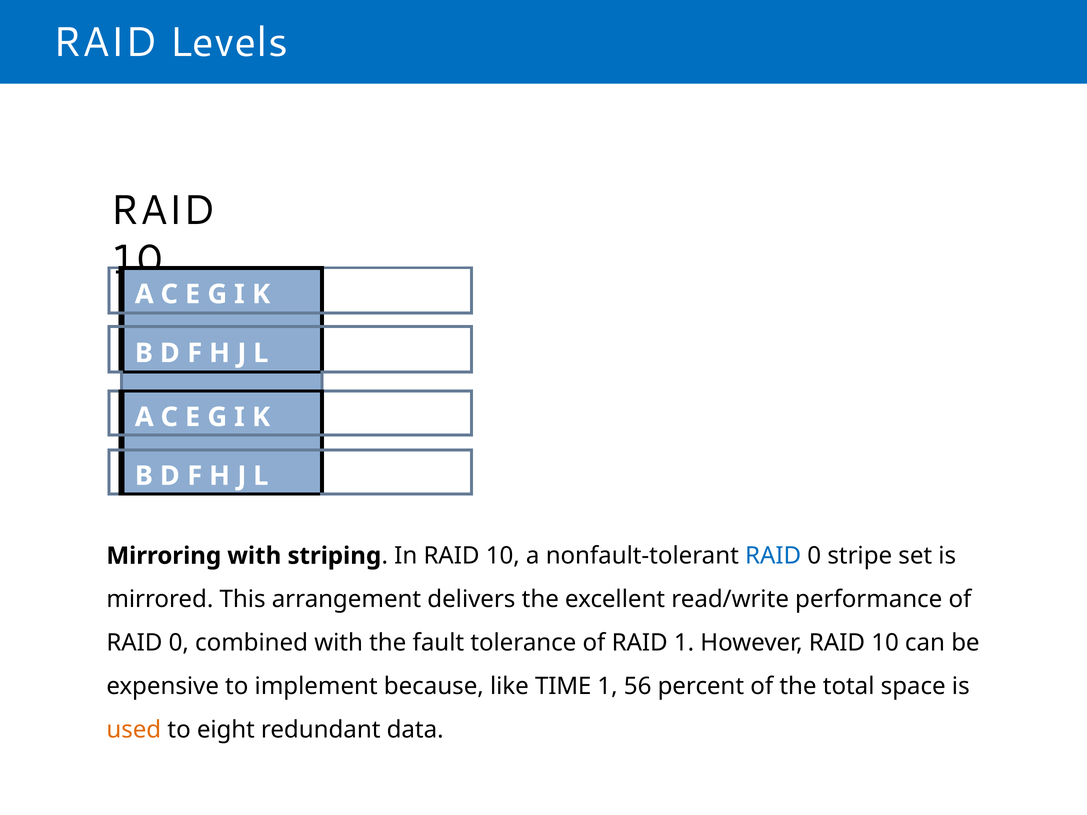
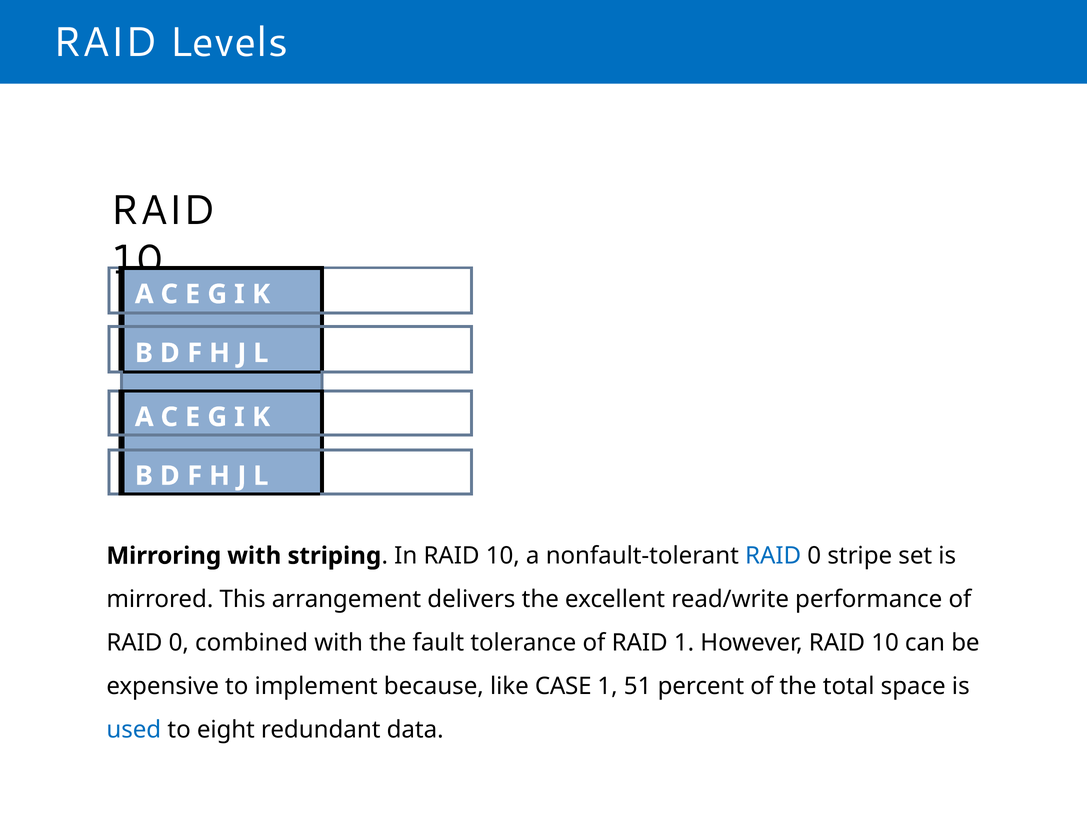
TIME: TIME -> CASE
56: 56 -> 51
used colour: orange -> blue
